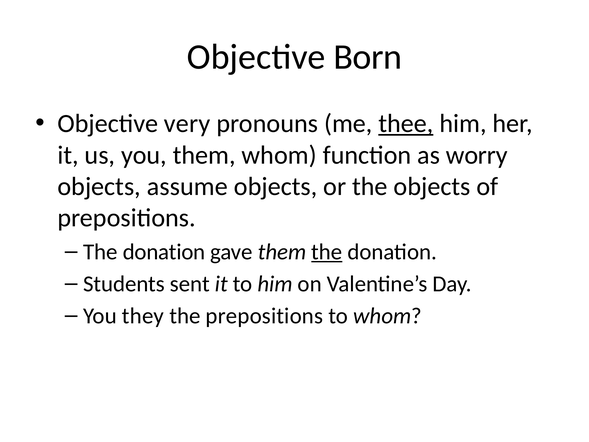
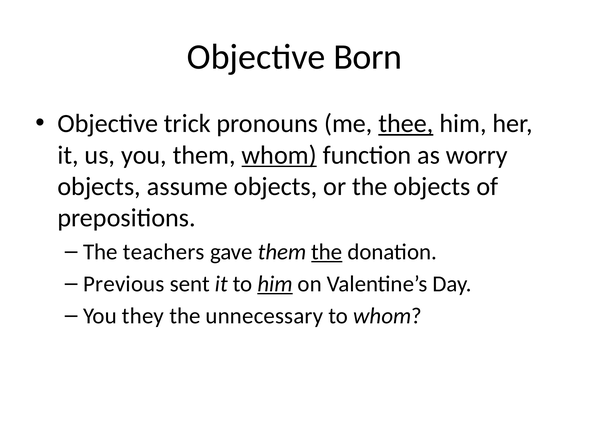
very: very -> trick
whom at (279, 155) underline: none -> present
donation at (164, 252): donation -> teachers
Students: Students -> Previous
him at (275, 284) underline: none -> present
the prepositions: prepositions -> unnecessary
